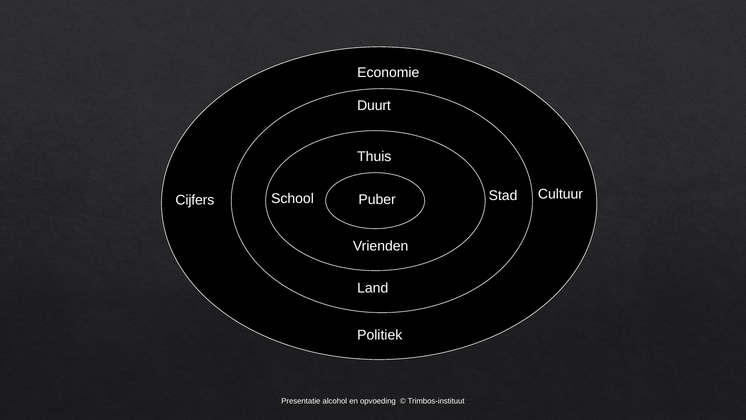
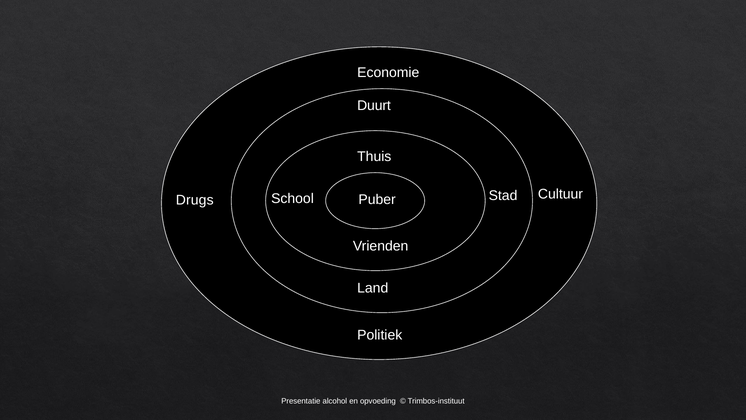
Cijfers: Cijfers -> Drugs
